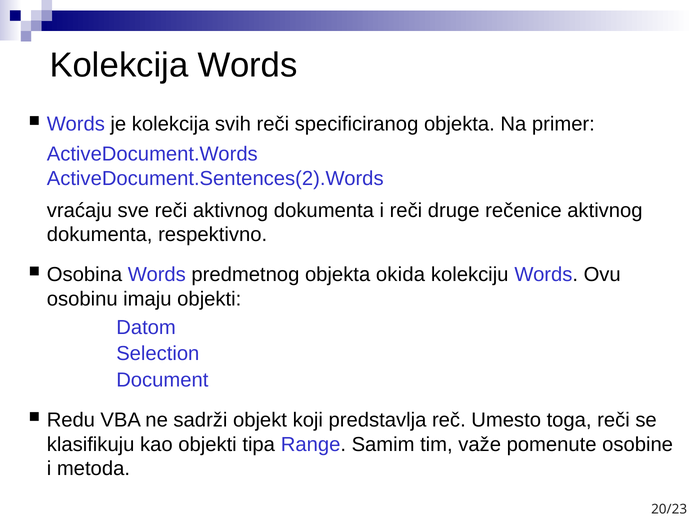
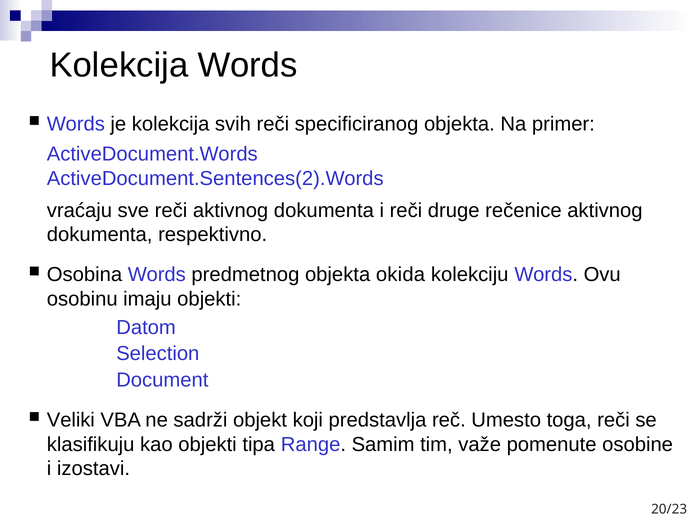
Redu: Redu -> Veliki
metoda: metoda -> izostavi
